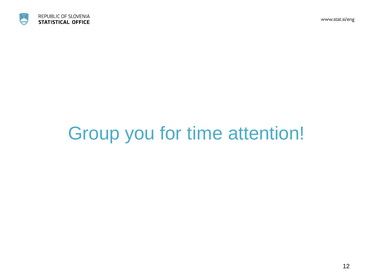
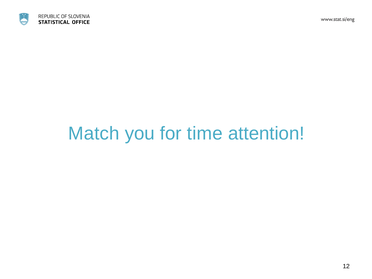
Group: Group -> Match
